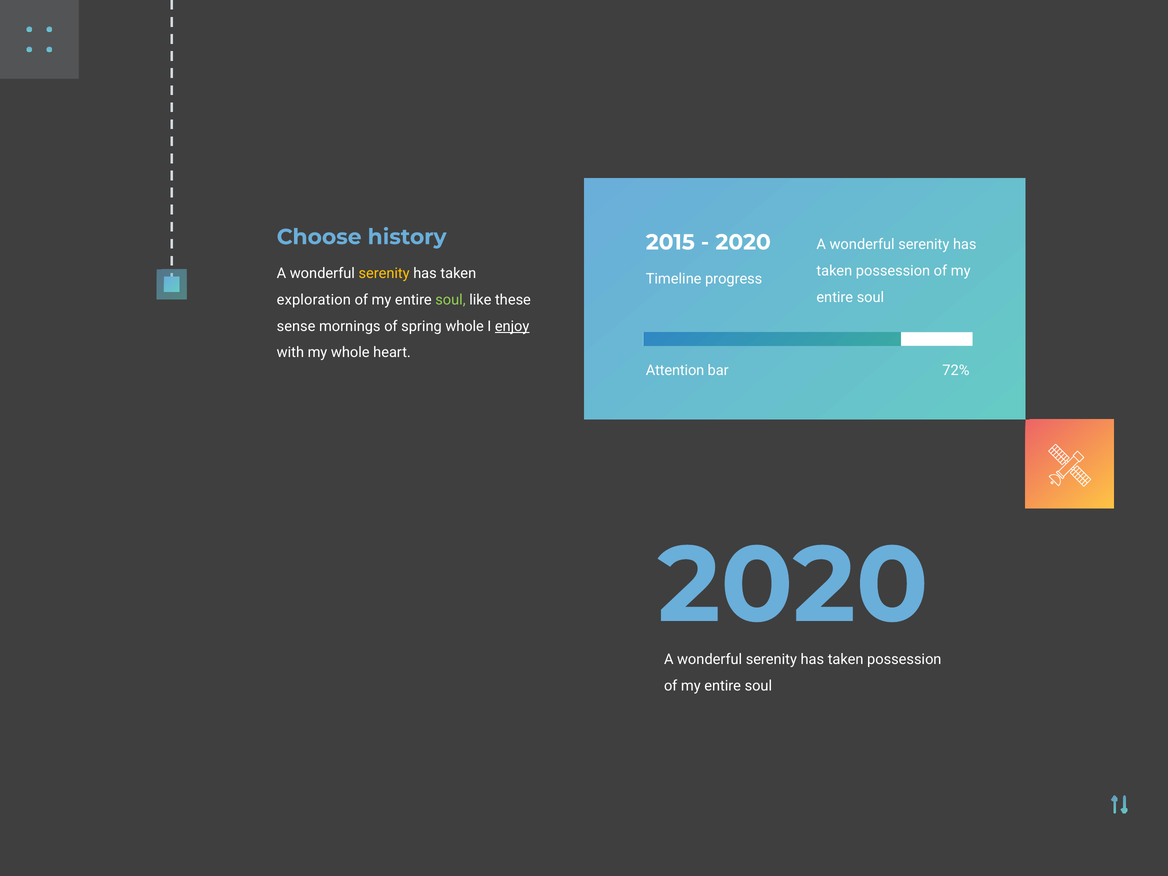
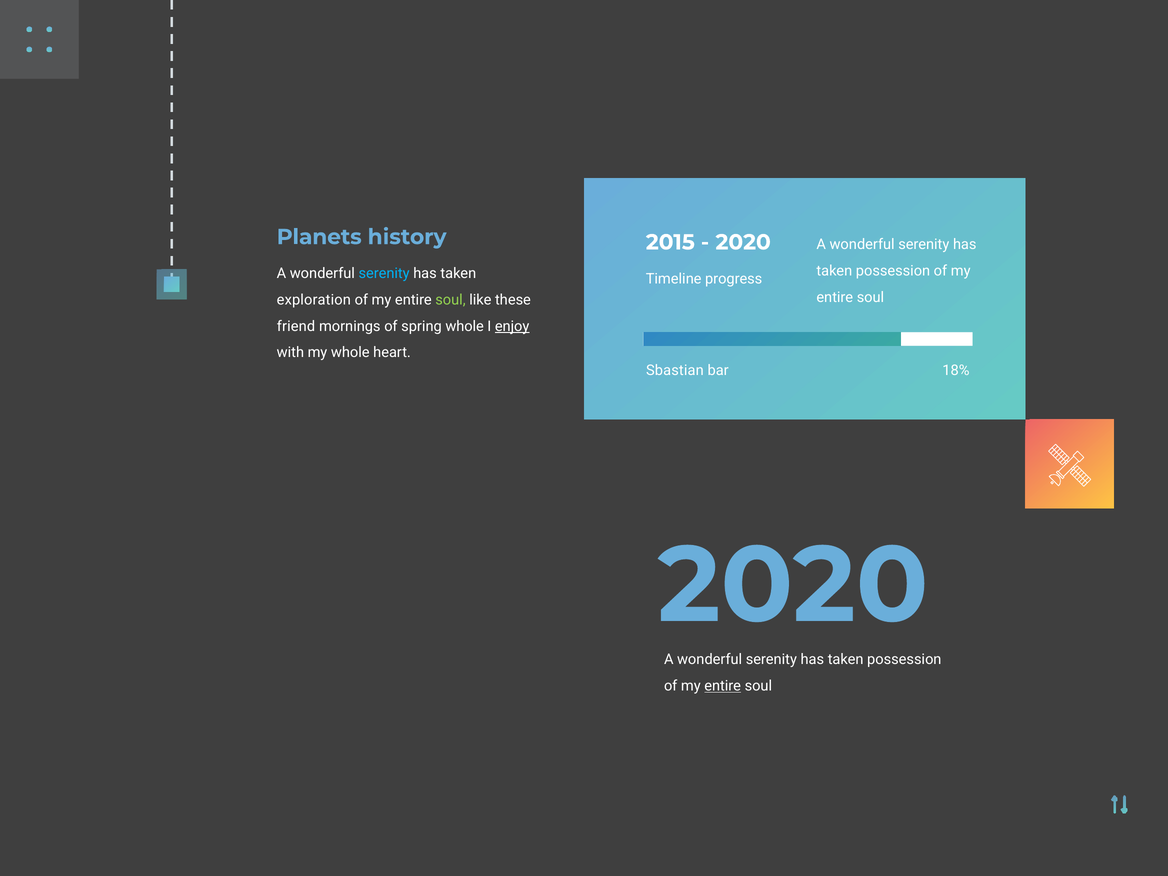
Choose: Choose -> Planets
serenity at (384, 274) colour: yellow -> light blue
sense: sense -> friend
Attention: Attention -> Sbastian
72%: 72% -> 18%
entire at (723, 686) underline: none -> present
